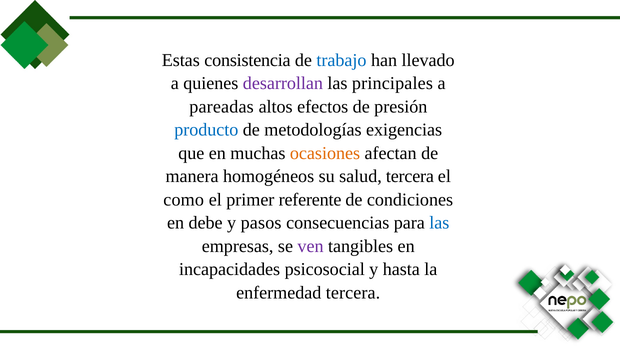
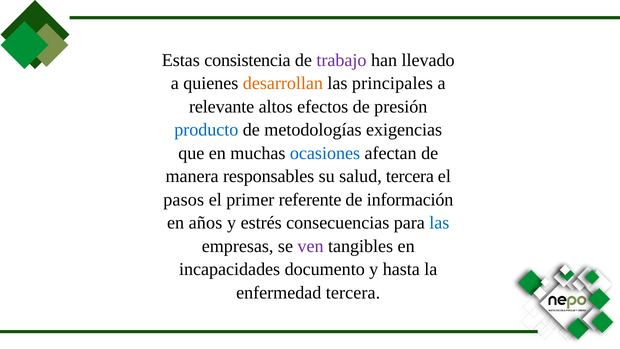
trabajo colour: blue -> purple
desarrollan colour: purple -> orange
pareadas: pareadas -> relevante
ocasiones colour: orange -> blue
homogéneos: homogéneos -> responsables
como: como -> pasos
condiciones: condiciones -> información
debe: debe -> años
pasos: pasos -> estrés
psicosocial: psicosocial -> documento
